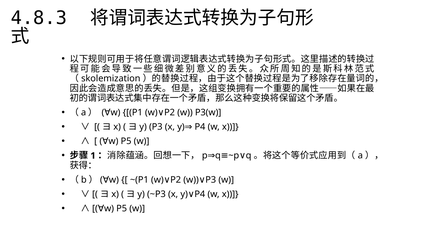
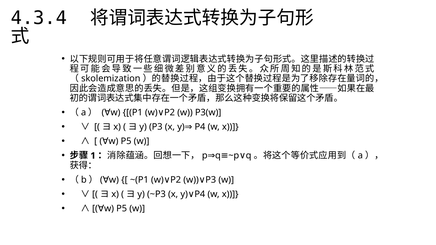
4.8.3: 4.8.3 -> 4.3.4
